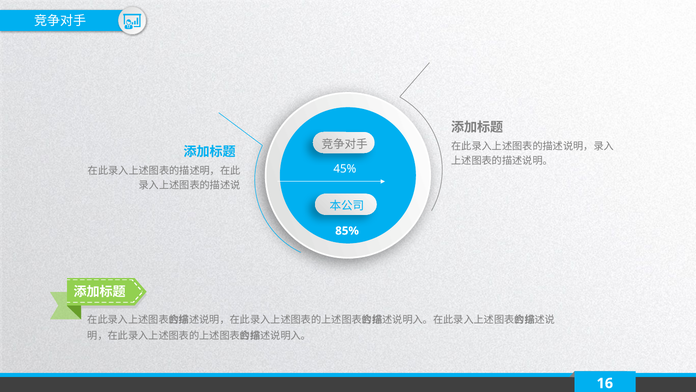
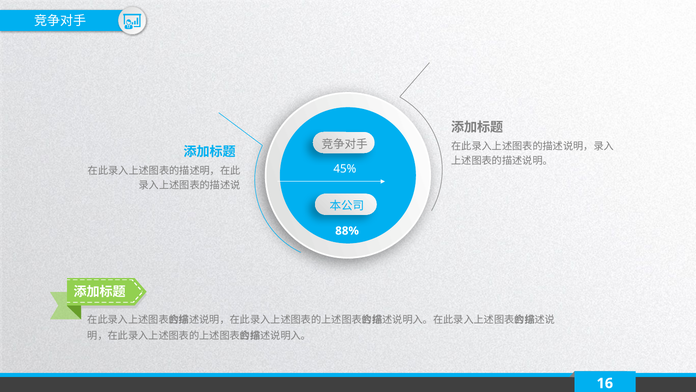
85%: 85% -> 88%
